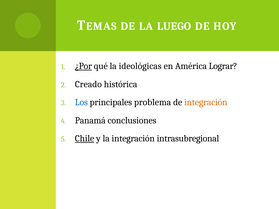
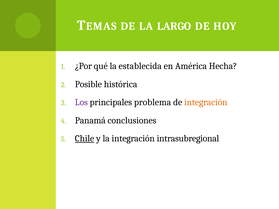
LUEGO: LUEGO -> LARGO
¿Por underline: present -> none
ideológicas: ideológicas -> establecida
Lograr: Lograr -> Hecha
Creado: Creado -> Posible
Los colour: blue -> purple
